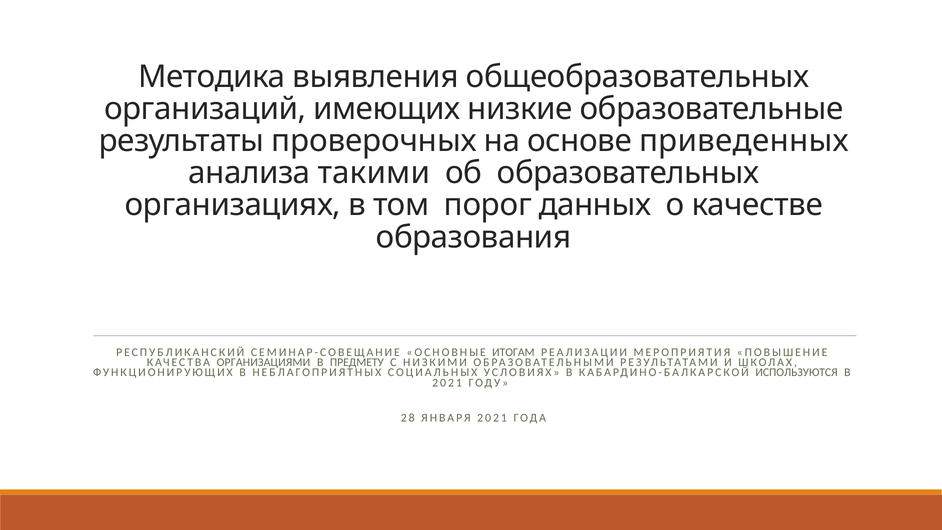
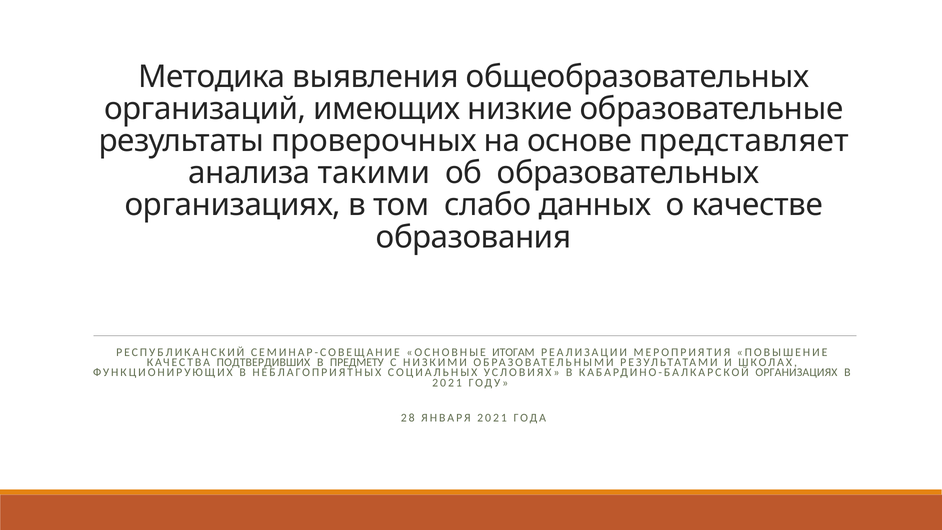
приведенных: приведенных -> представляет
порог: порог -> слабо
ОРГАНИЗАЦИЯМИ: ОРГАНИЗАЦИЯМИ -> ПОДТВЕРДИВШИХ
КАБАРДИНО-БАЛКАРСКОЙ ИСПОЛЬЗУЮТСЯ: ИСПОЛЬЗУЮТСЯ -> ОРГАНИЗАЦИЯХ
